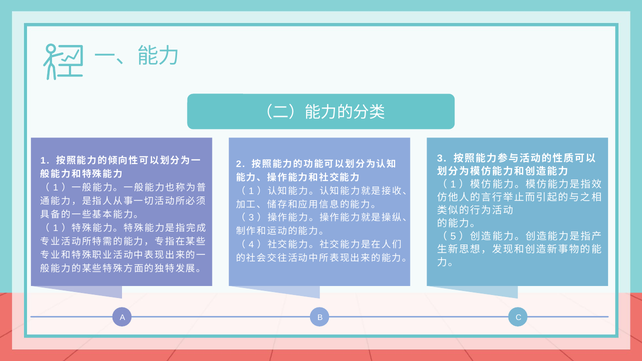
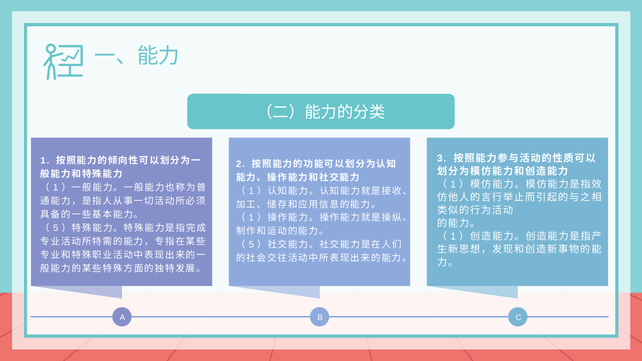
3 at (251, 218): 3 -> 1
1 at (56, 228): 1 -> 5
5 at (453, 237): 5 -> 1
4 at (251, 245): 4 -> 5
